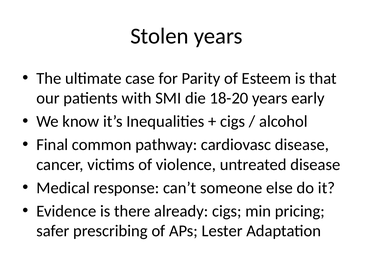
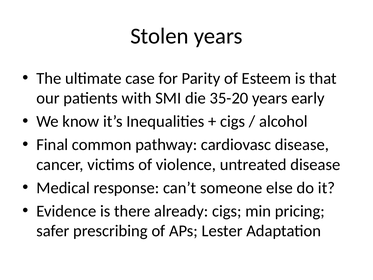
18-20: 18-20 -> 35-20
